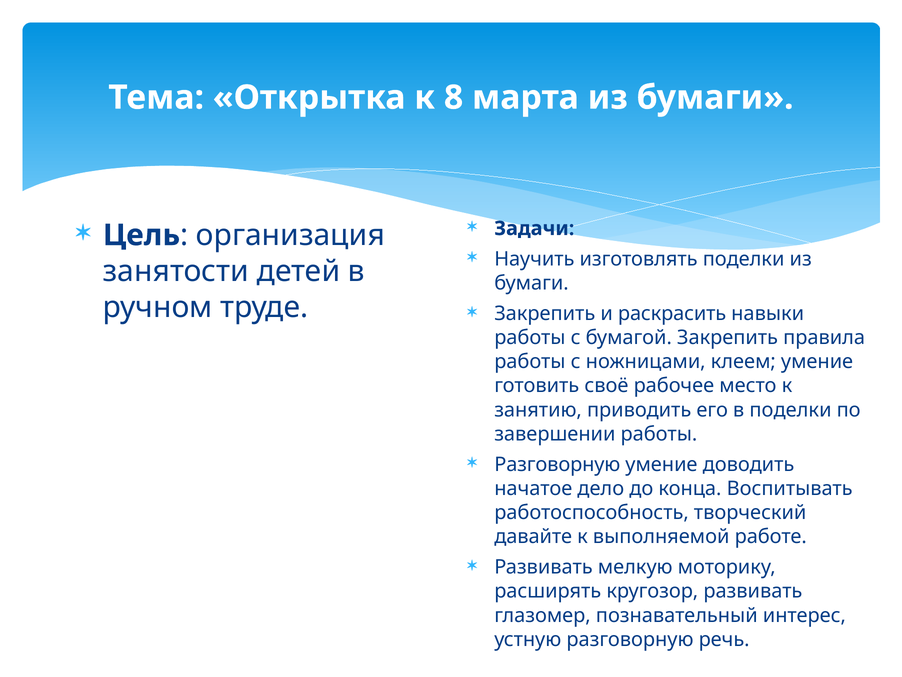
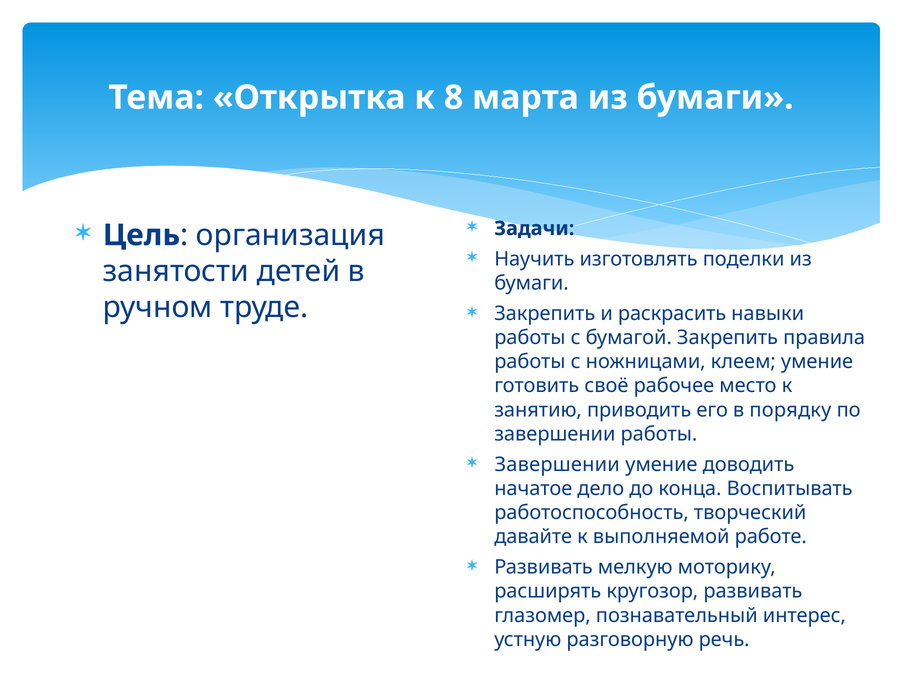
в поделки: поделки -> порядку
Разговорную at (557, 464): Разговорную -> Завершении
